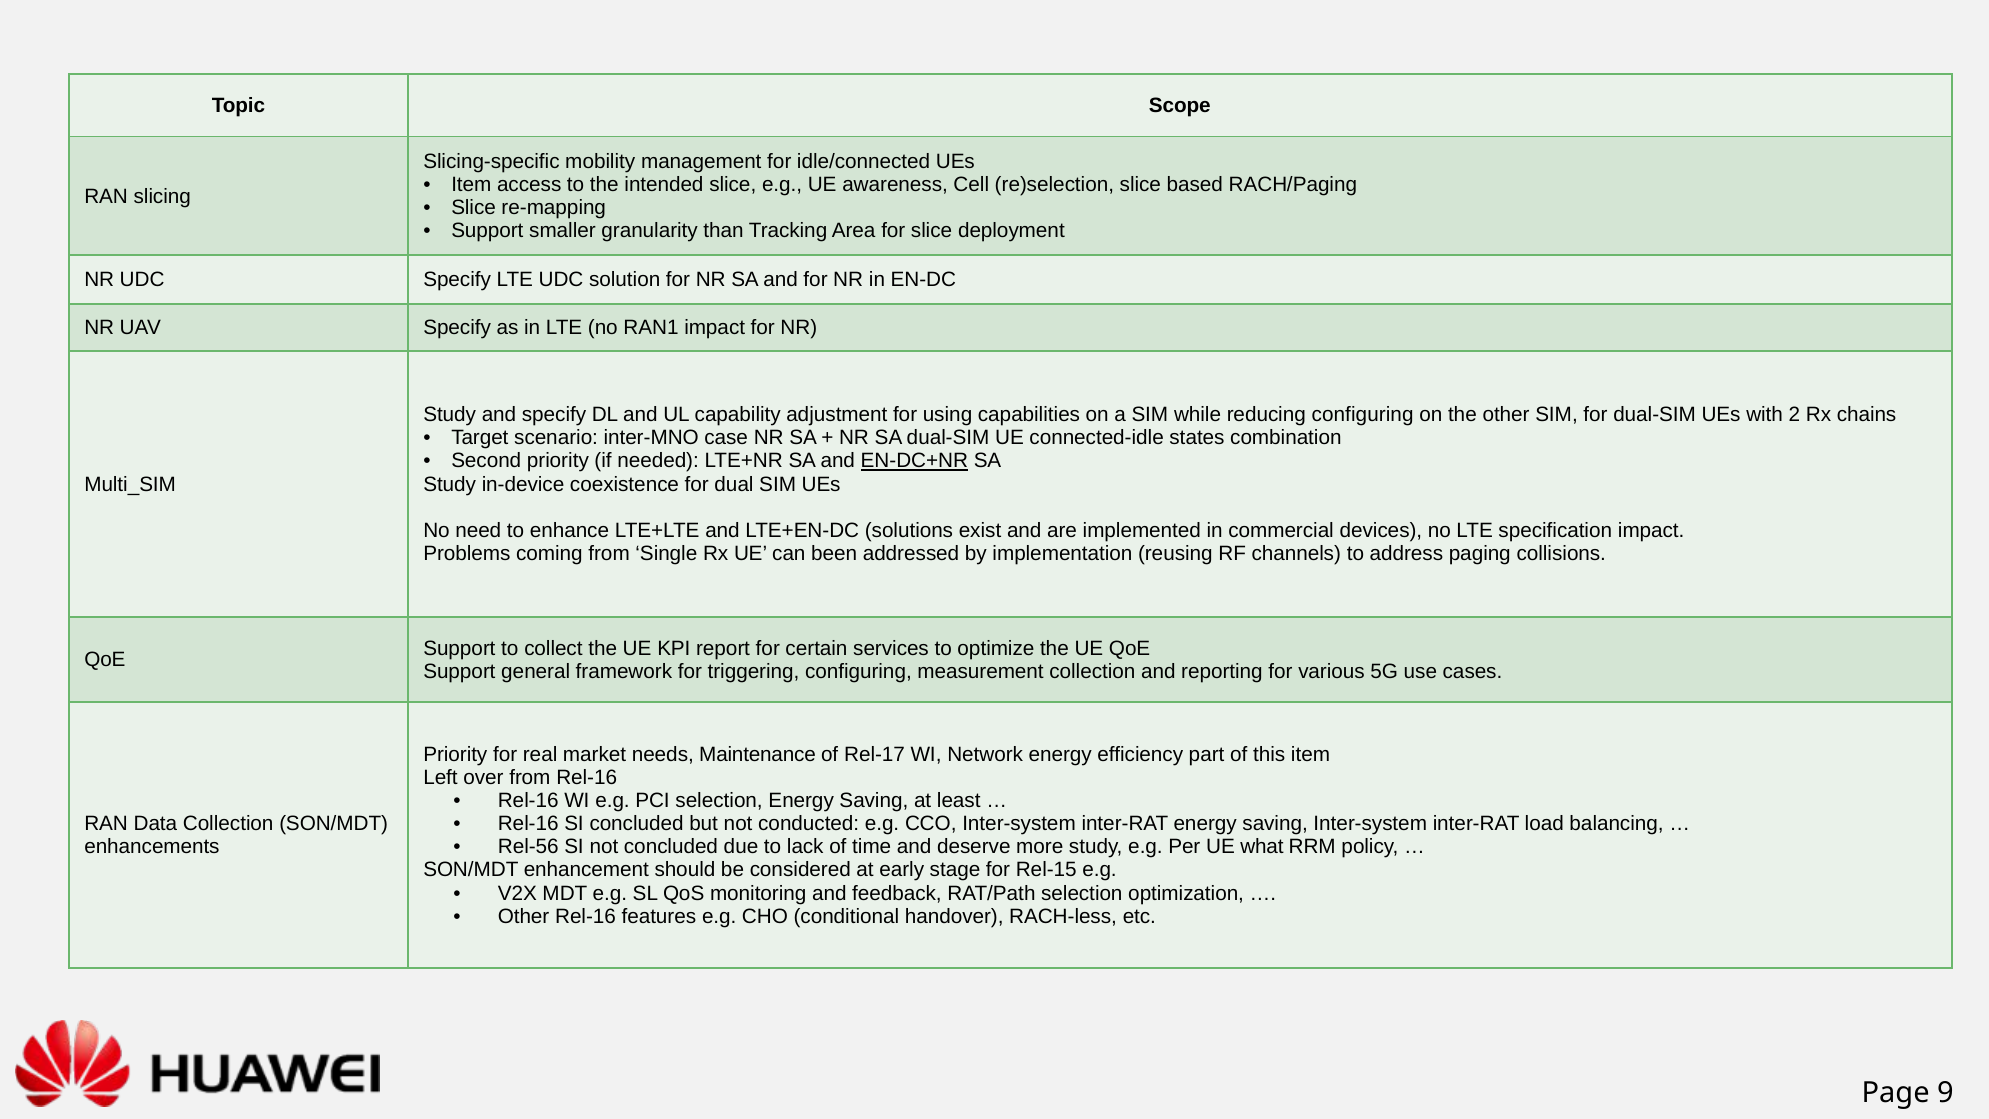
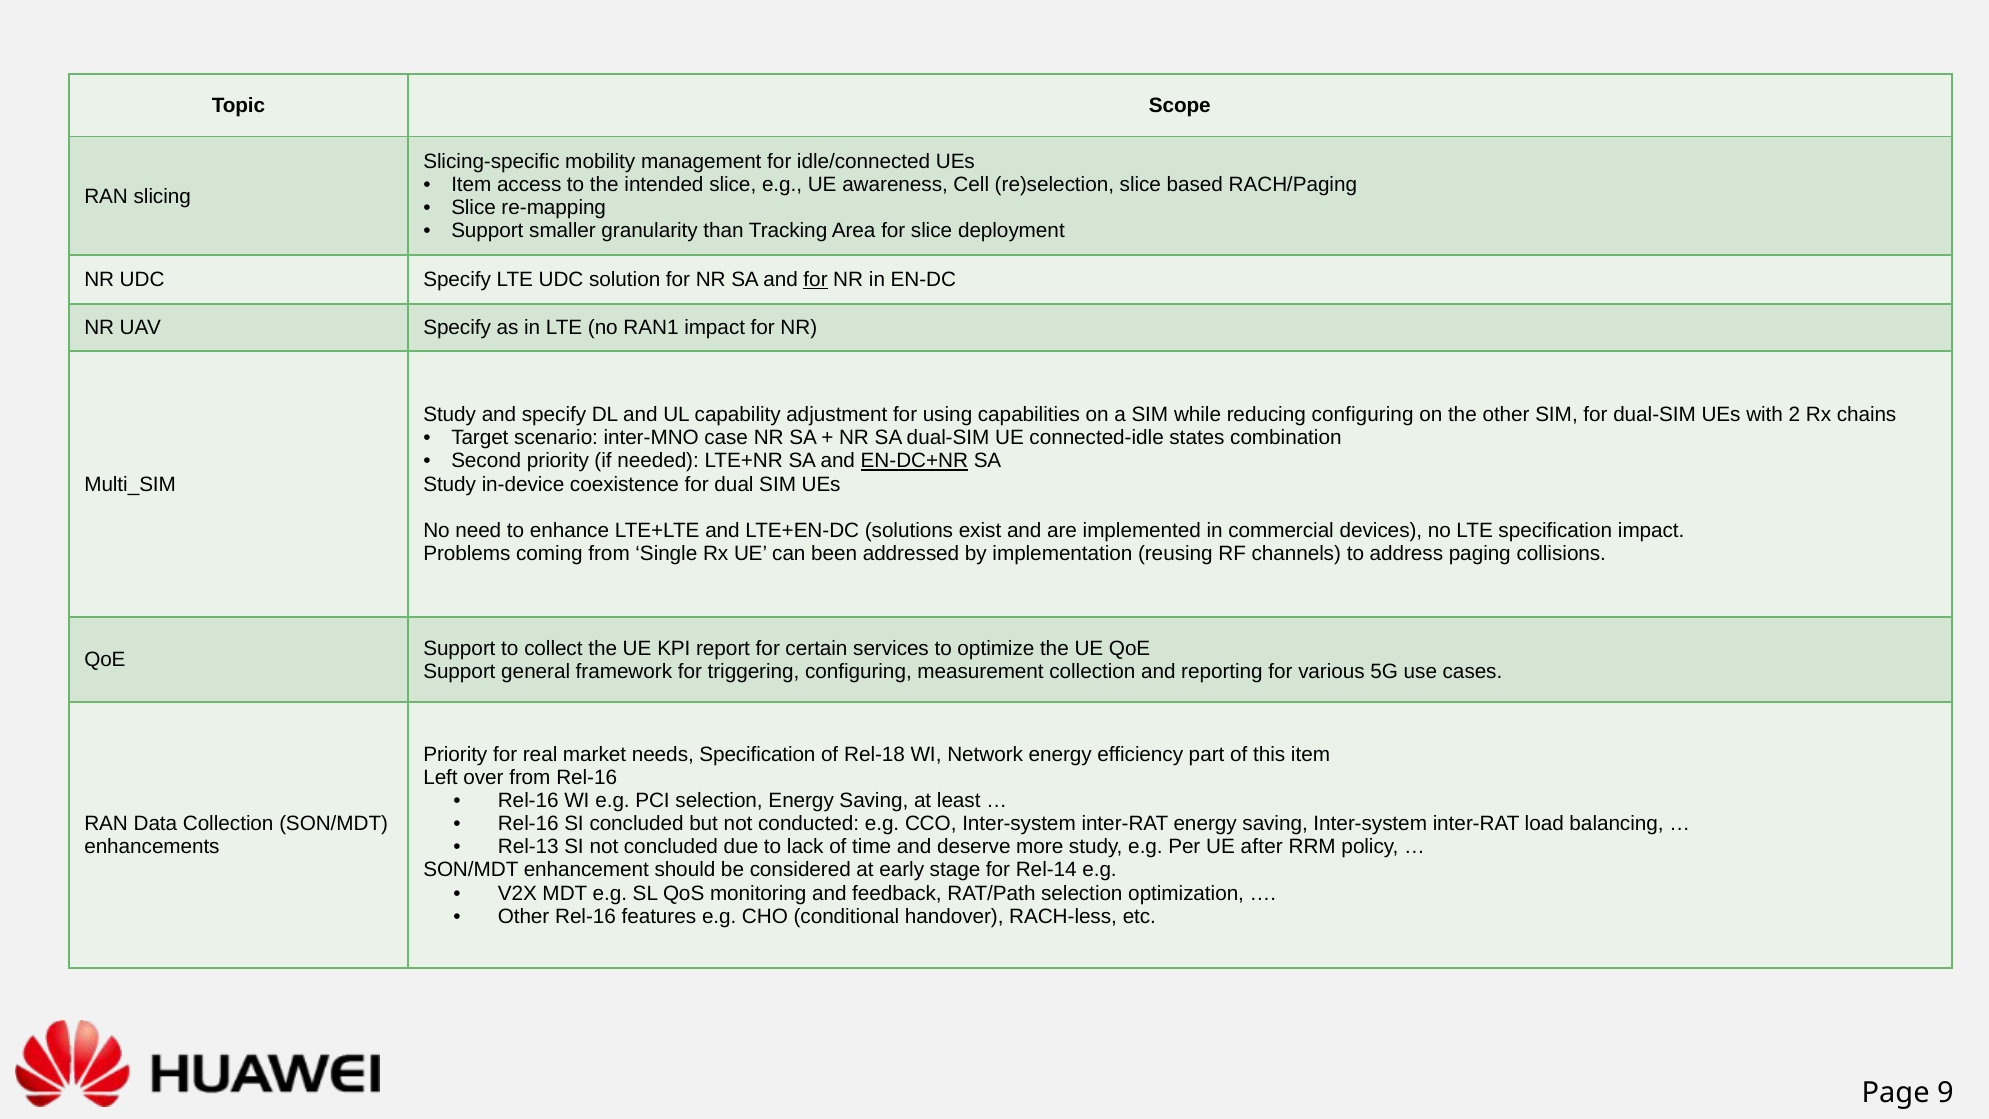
for at (816, 280) underline: none -> present
needs Maintenance: Maintenance -> Specification
Rel-17: Rel-17 -> Rel-18
Rel-56: Rel-56 -> Rel-13
what: what -> after
Rel-15: Rel-15 -> Rel-14
